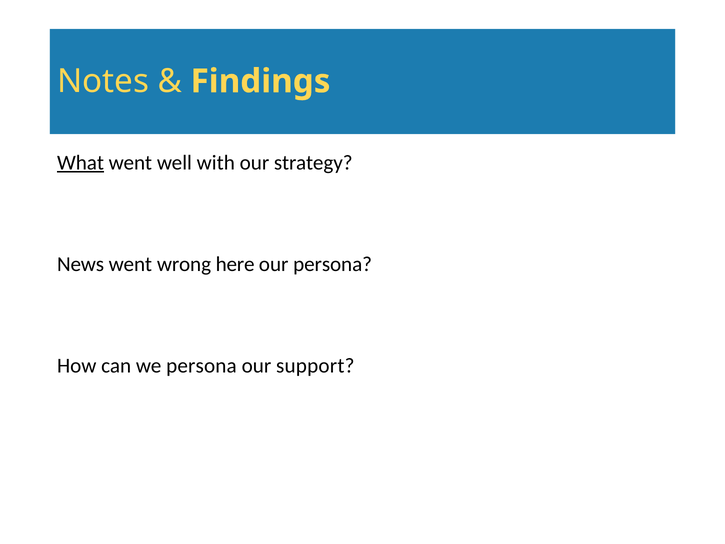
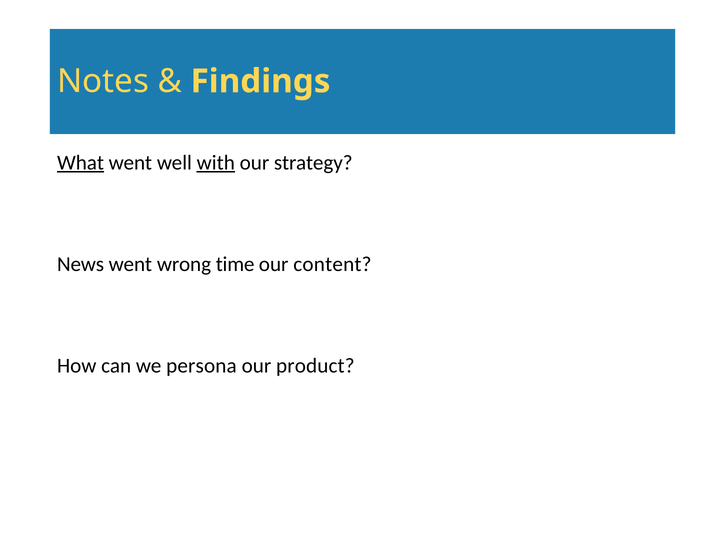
with underline: none -> present
here: here -> time
our persona: persona -> content
support: support -> product
